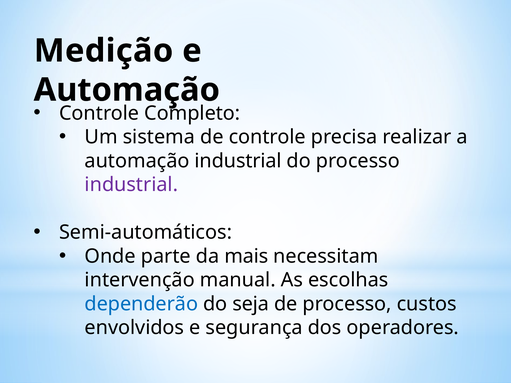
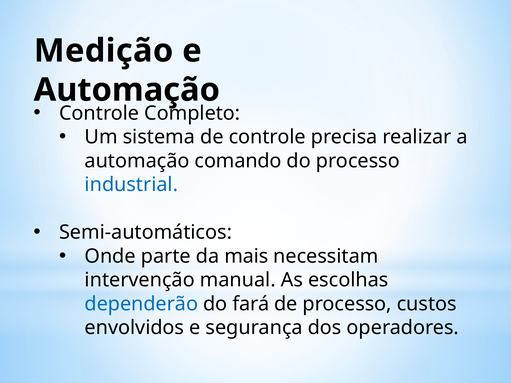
automação industrial: industrial -> comando
industrial at (131, 185) colour: purple -> blue
seja: seja -> fará
